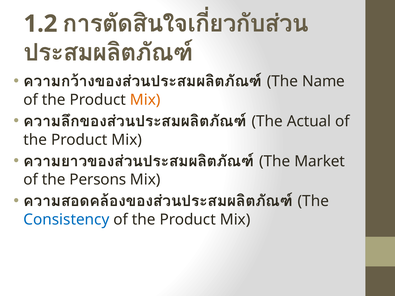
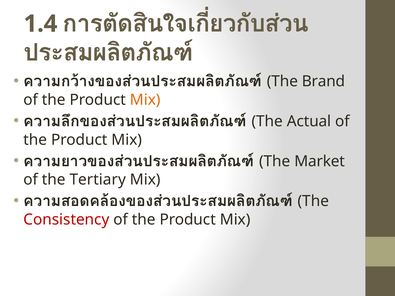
1.2: 1.2 -> 1.4
Name: Name -> Brand
Persons: Persons -> Tertiary
Consistency colour: blue -> red
